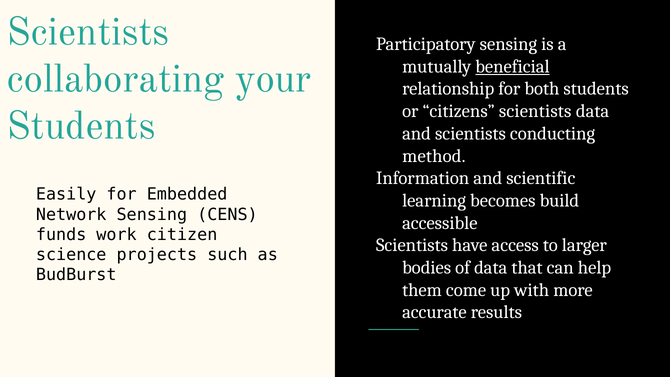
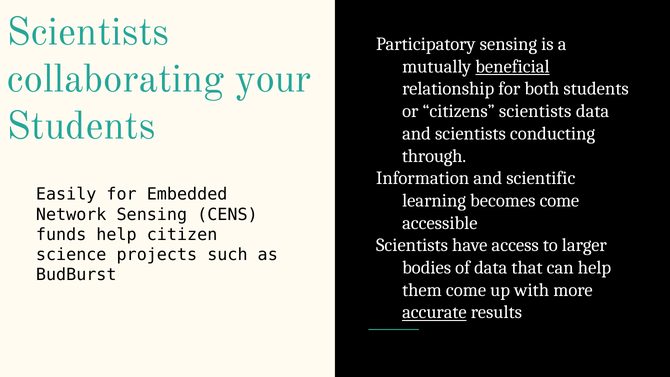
method: method -> through
becomes build: build -> come
funds work: work -> help
accurate underline: none -> present
